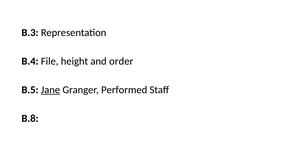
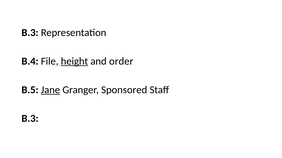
height underline: none -> present
Performed: Performed -> Sponsored
B.8 at (30, 119): B.8 -> B.3
